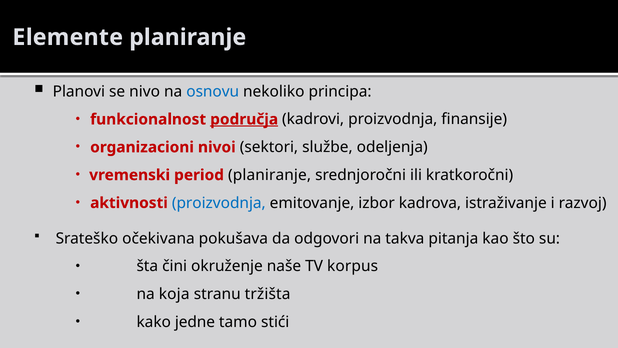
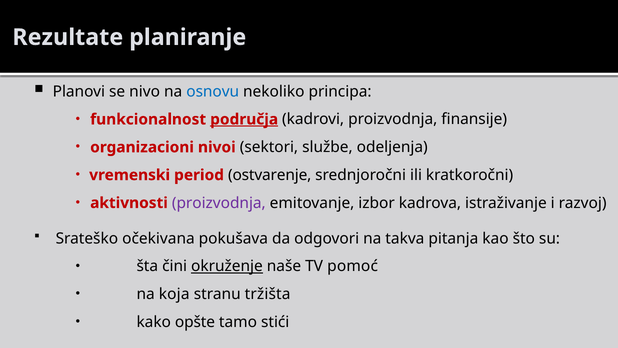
Elemente: Elemente -> Rezultate
period planiranje: planiranje -> ostvarenje
proizvodnja at (219, 203) colour: blue -> purple
okruženje underline: none -> present
korpus: korpus -> pomoć
jedne: jedne -> opšte
